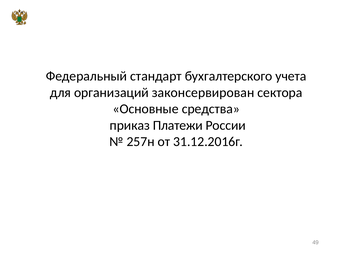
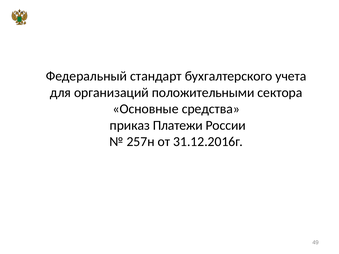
законсервирован: законсервирован -> положительными
